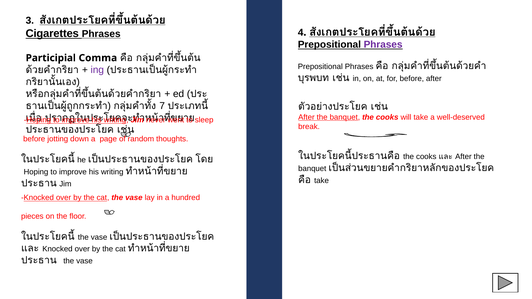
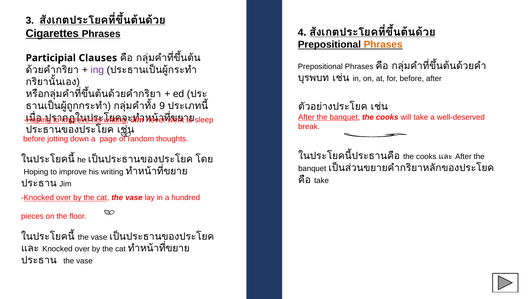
Phrases at (383, 45) colour: purple -> orange
Comma: Comma -> Clauses
7: 7 -> 9
